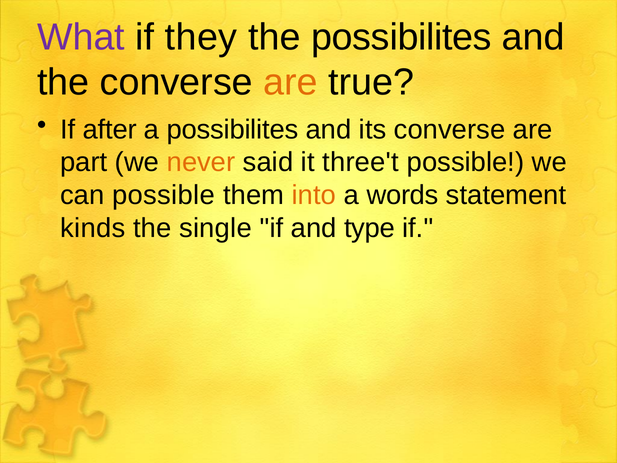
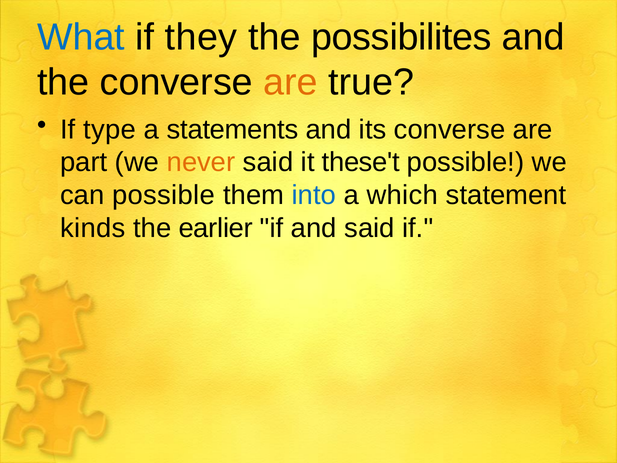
What colour: purple -> blue
after: after -> type
a possibilites: possibilites -> statements
three't: three't -> these't
into colour: orange -> blue
words: words -> which
single: single -> earlier
and type: type -> said
